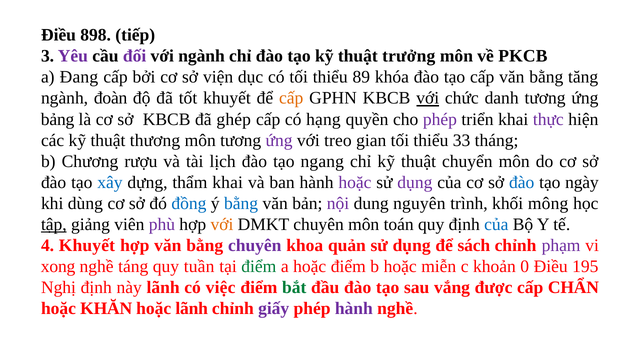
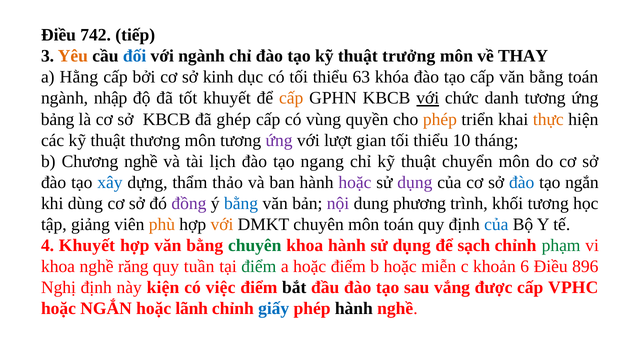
898: 898 -> 742
Yêu colour: purple -> orange
đối colour: purple -> blue
PKCB: PKCB -> THAY
Đang: Đang -> Hằng
viện: viện -> kinh
89: 89 -> 63
bằng tăng: tăng -> toán
đoàn: đoàn -> nhập
hạng: hạng -> vùng
phép at (440, 119) colour: purple -> orange
thực colour: purple -> orange
treo: treo -> lượt
33: 33 -> 10
Chương rượu: rượu -> nghề
thẩm khai: khai -> thảo
tạo ngày: ngày -> ngắn
đồng colour: blue -> purple
nguyên: nguyên -> phương
khối mông: mông -> tương
tập underline: present -> none
phù colour: purple -> orange
chuyên at (255, 245) colour: purple -> green
khoa quản: quản -> hành
sách: sách -> sạch
phạm colour: purple -> green
xong at (58, 266): xong -> khoa
táng: táng -> răng
0: 0 -> 6
195: 195 -> 896
này lãnh: lãnh -> kiện
bắt colour: green -> black
CHẨN: CHẨN -> VPHC
hoặc KHĂN: KHĂN -> NGẮN
giấy colour: purple -> blue
hành at (354, 308) colour: purple -> black
